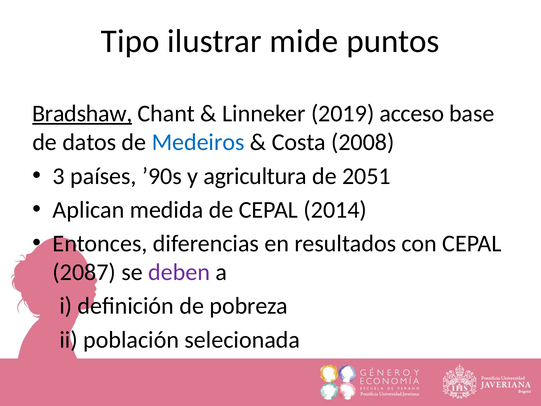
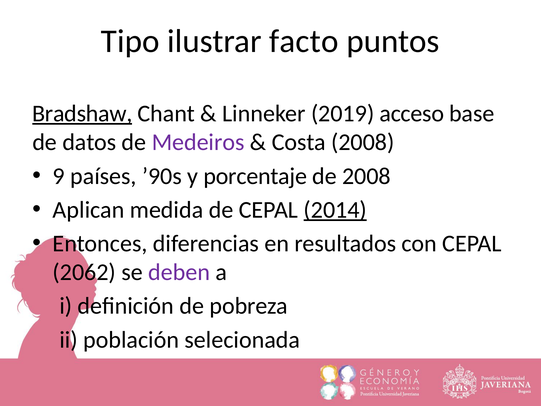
mide: mide -> facto
Medeiros colour: blue -> purple
3: 3 -> 9
agricultura: agricultura -> porcentaje
de 2051: 2051 -> 2008
2014 underline: none -> present
2087: 2087 -> 2062
